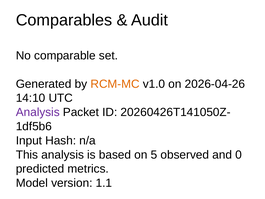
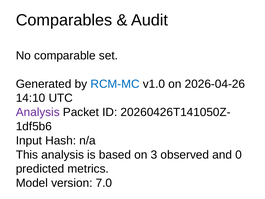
RCM-MC colour: orange -> blue
5: 5 -> 3
1.1: 1.1 -> 7.0
